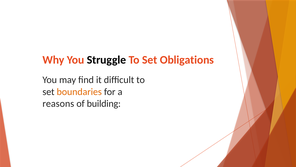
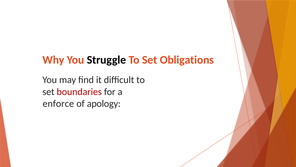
boundaries colour: orange -> red
reasons: reasons -> enforce
building: building -> apology
